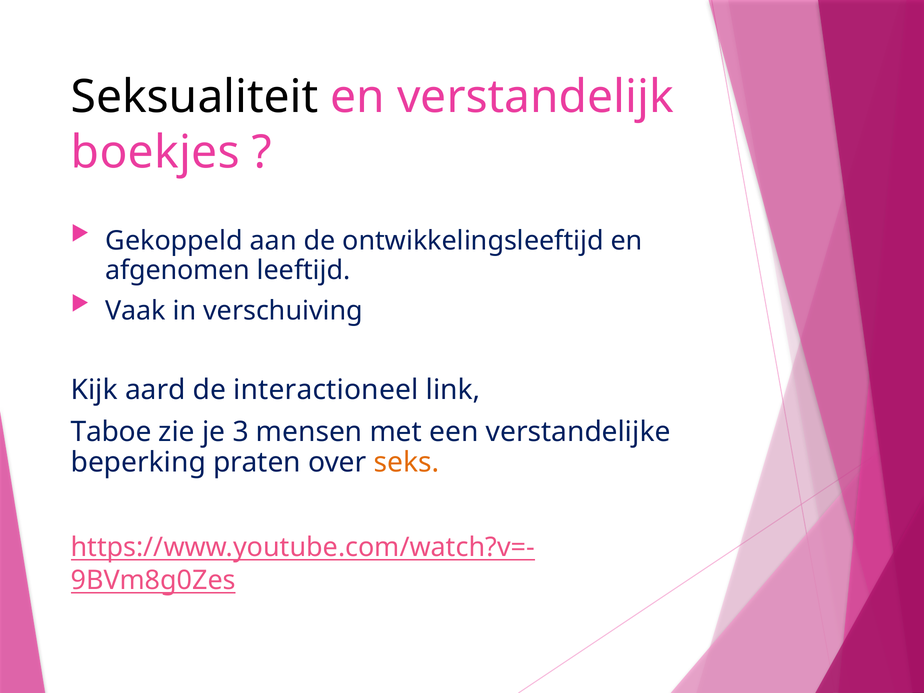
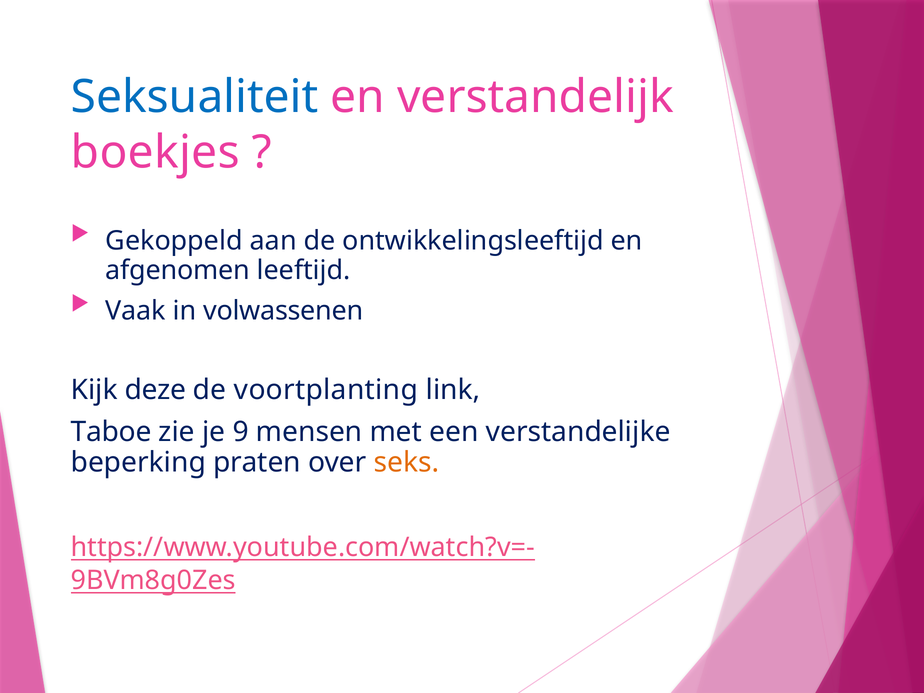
Seksualiteit colour: black -> blue
verschuiving: verschuiving -> volwassenen
aard: aard -> deze
interactioneel: interactioneel -> voortplanting
3: 3 -> 9
